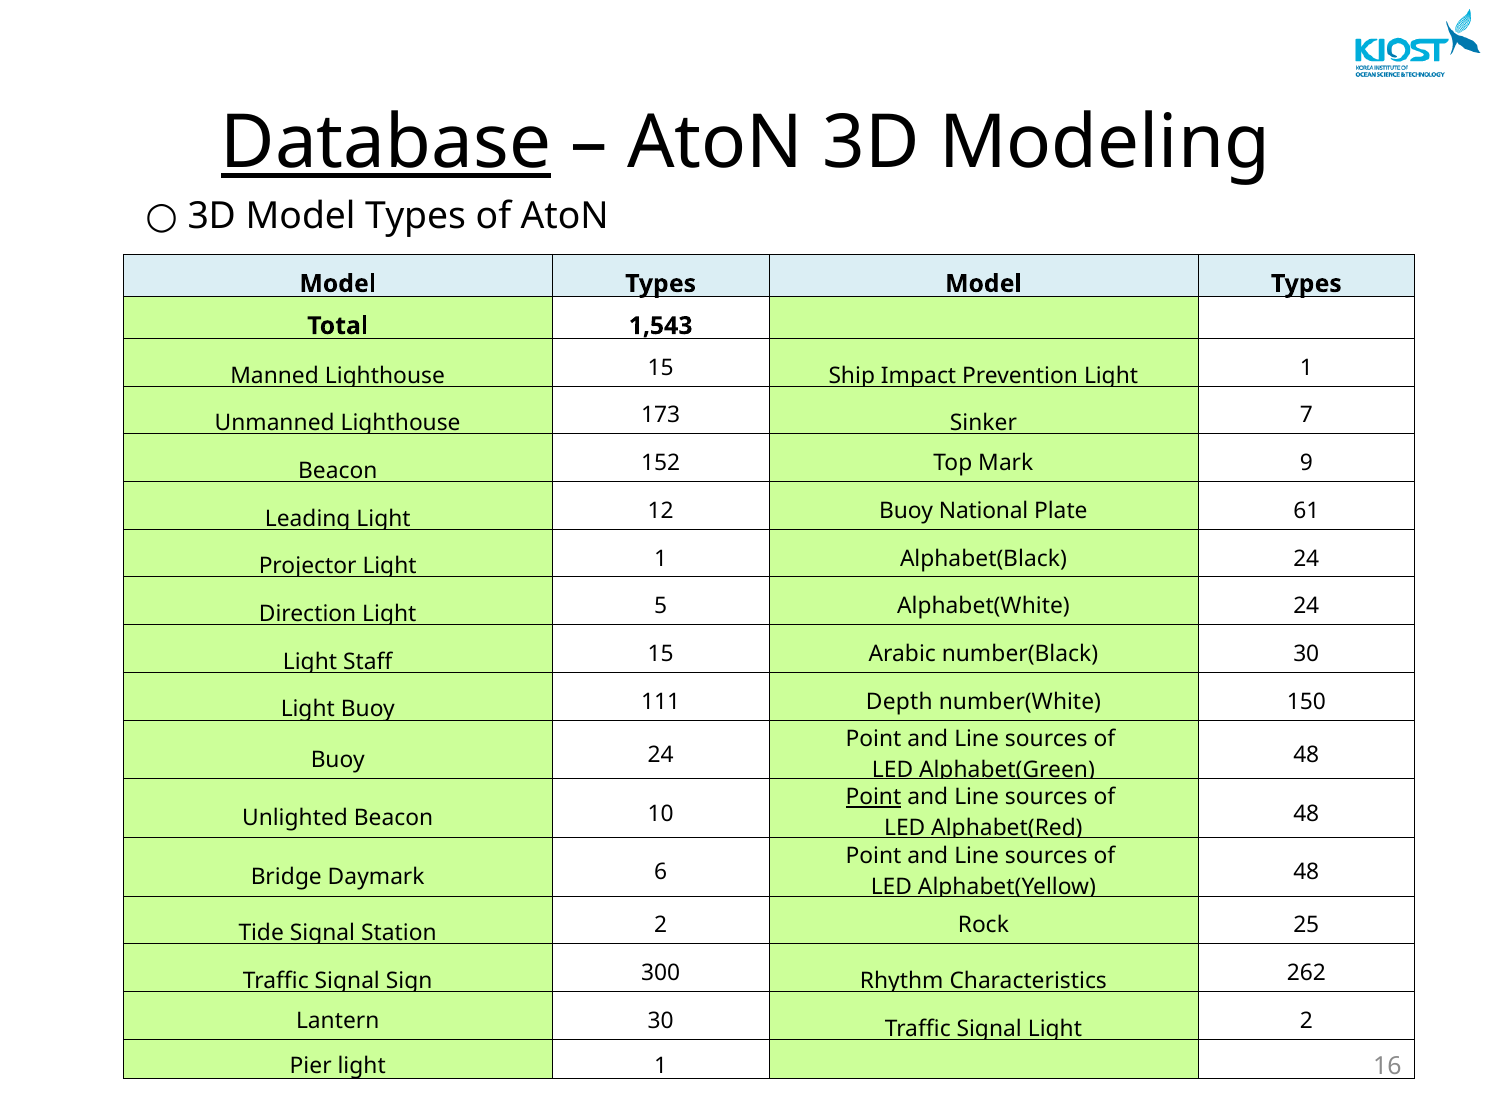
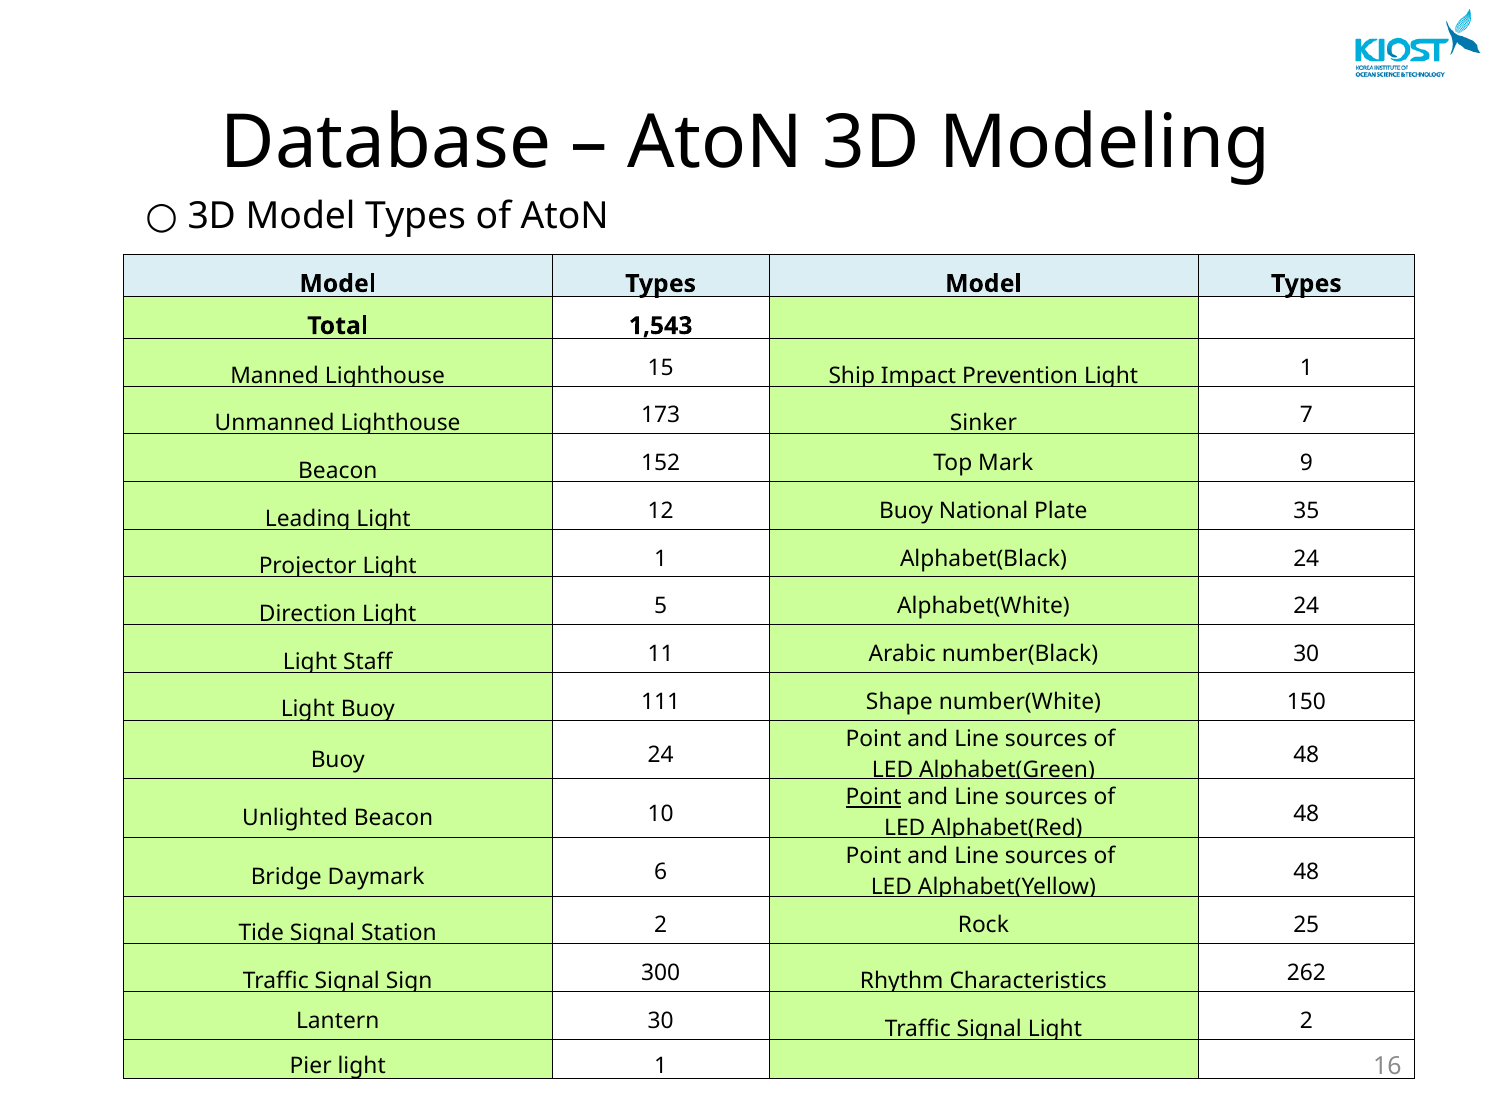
Database underline: present -> none
61: 61 -> 35
15 at (661, 653): 15 -> 11
Depth: Depth -> Shape
